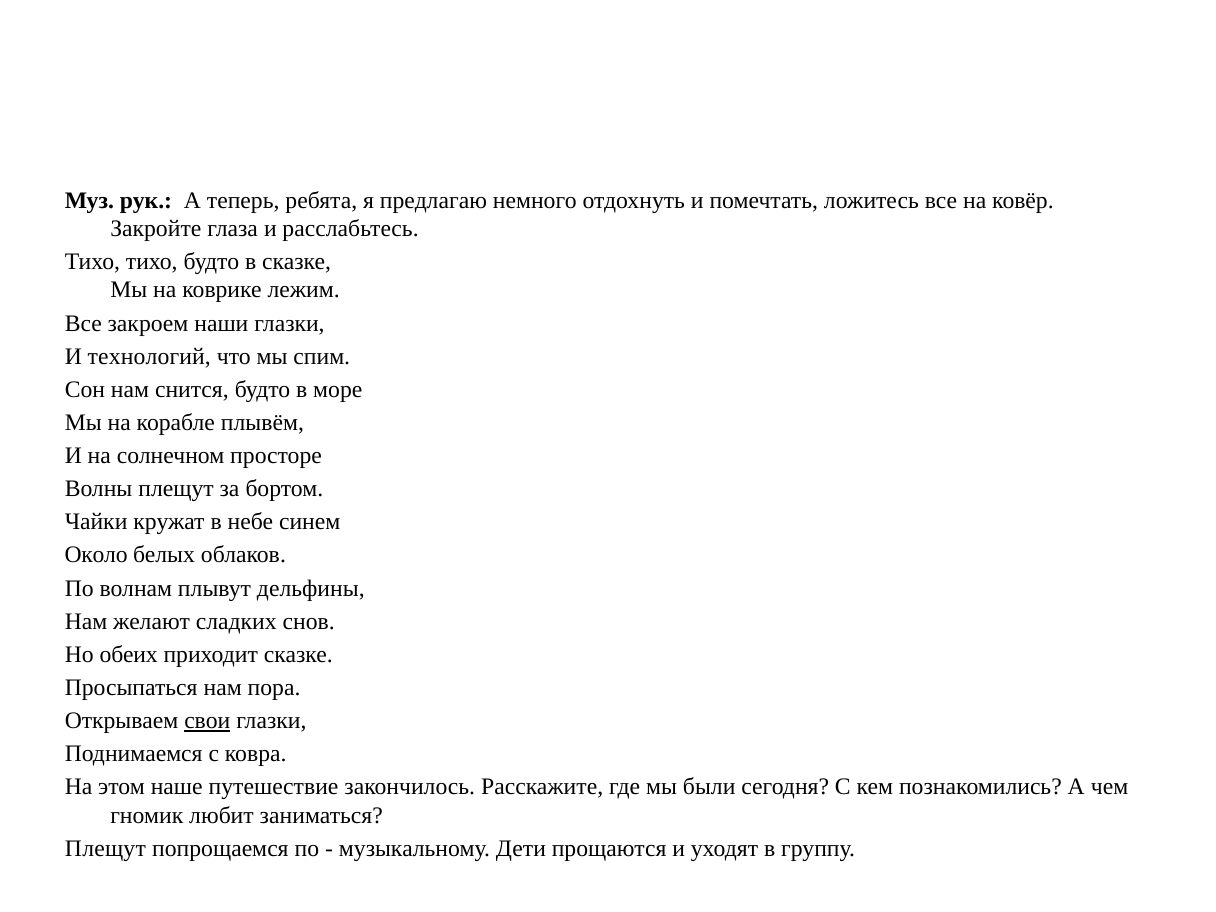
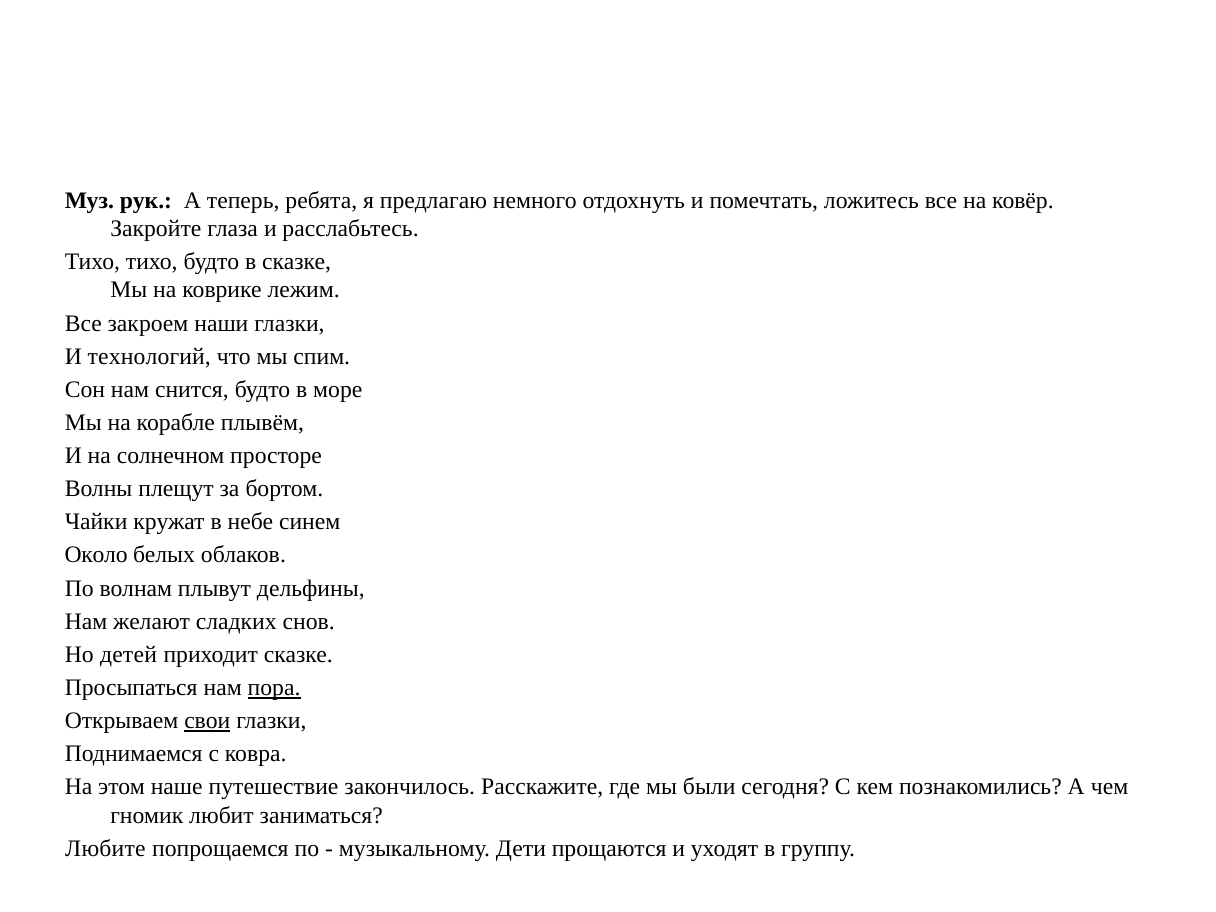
обеих: обеих -> детей
пора underline: none -> present
Плещут at (105, 849): Плещут -> Любите
